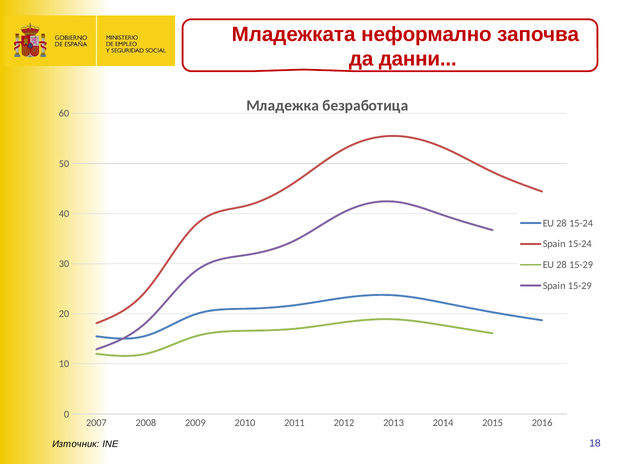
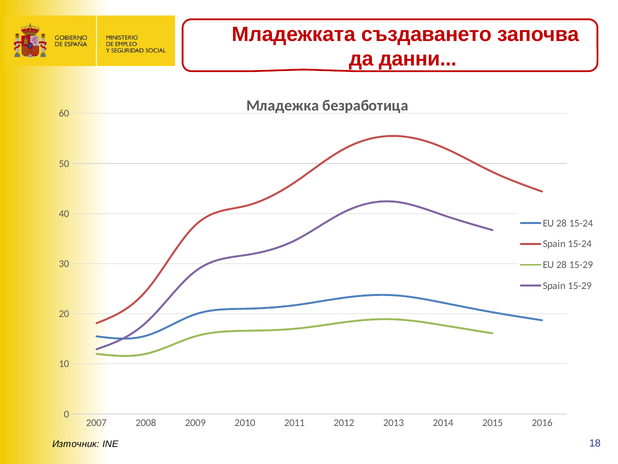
неформално: неформално -> създаването
